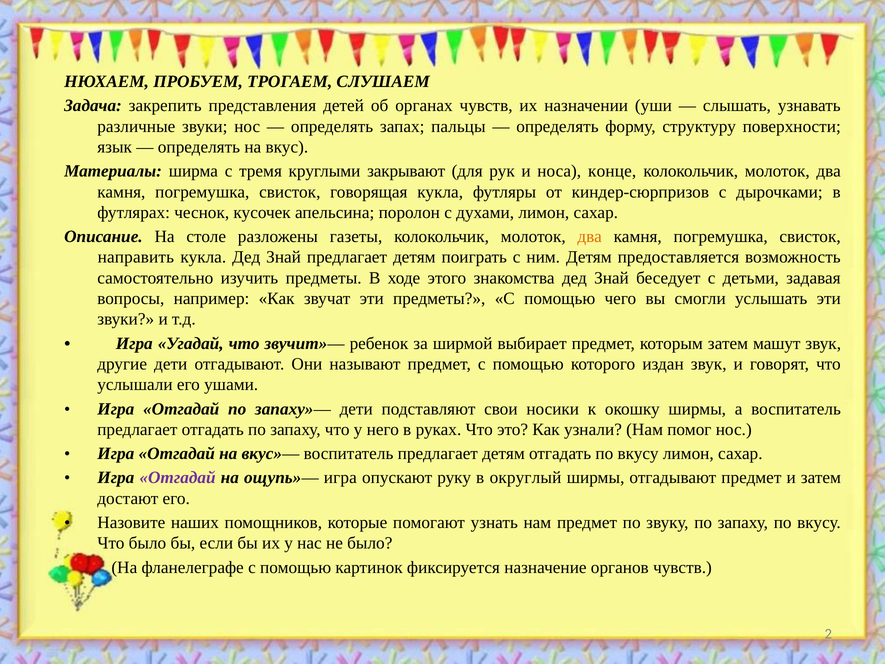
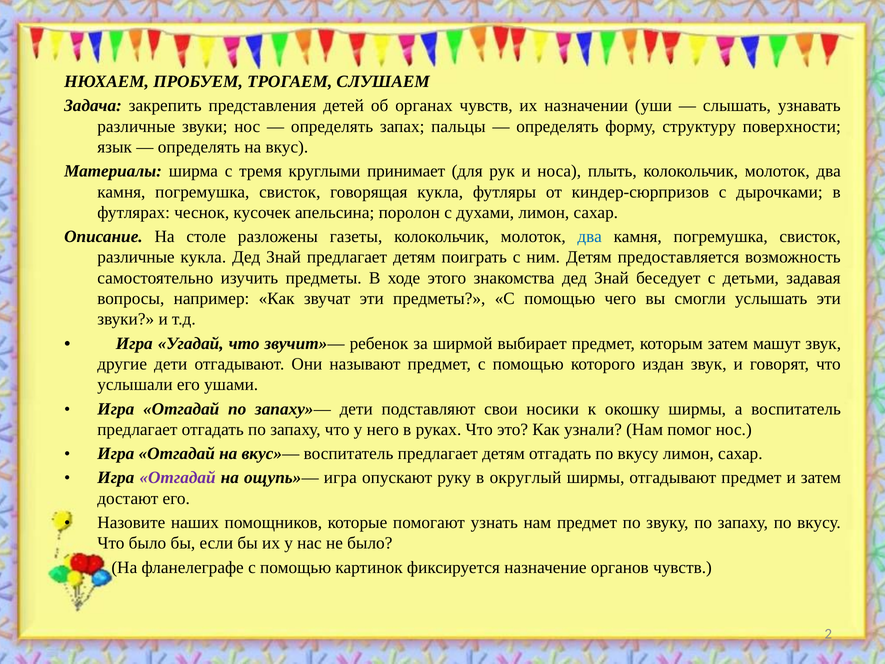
закрывают: закрывают -> принимает
конце: конце -> плыть
два at (590, 237) colour: orange -> blue
направить at (136, 257): направить -> различные
